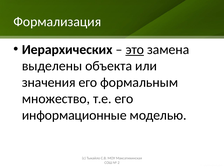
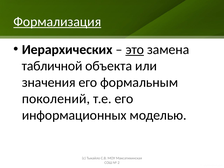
Формализация underline: none -> present
выделены: выделены -> табличной
множество: множество -> поколений
информационные: информационные -> информационных
